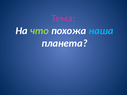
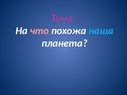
что colour: light green -> pink
